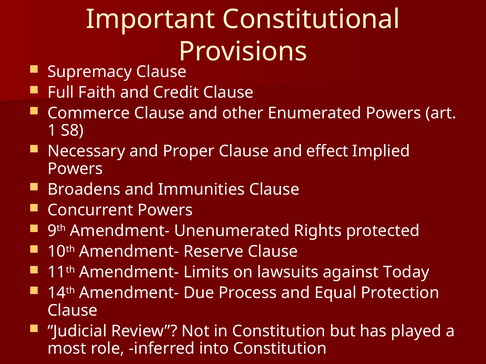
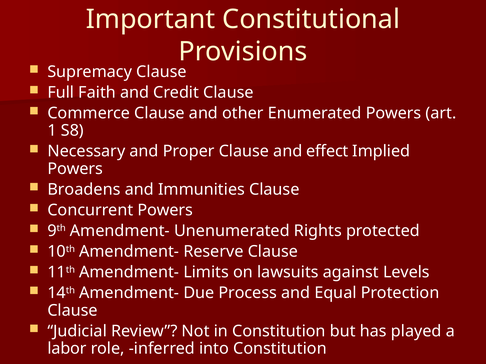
Today: Today -> Levels
most: most -> labor
